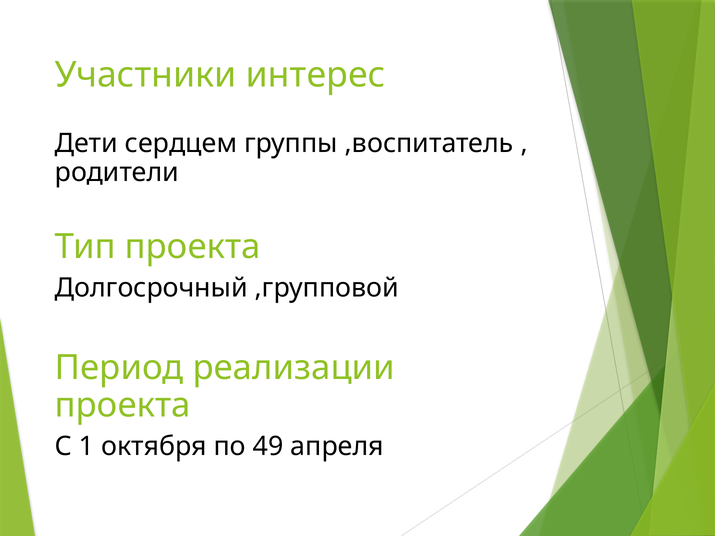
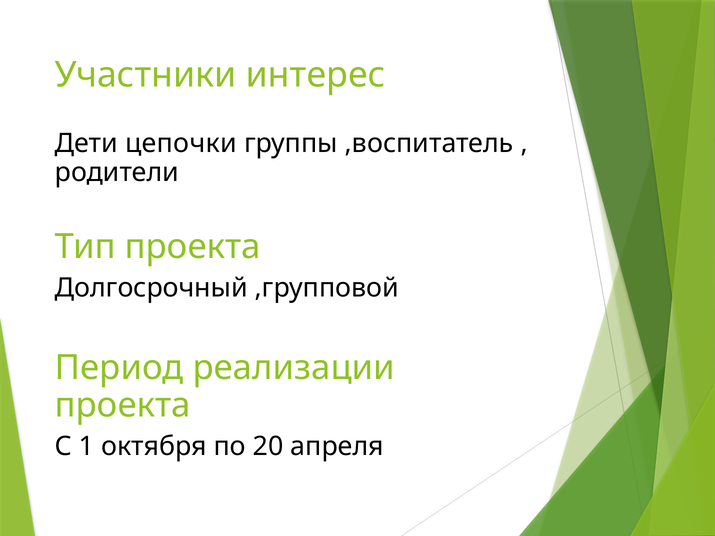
сердцем: сердцем -> цепочки
49: 49 -> 20
